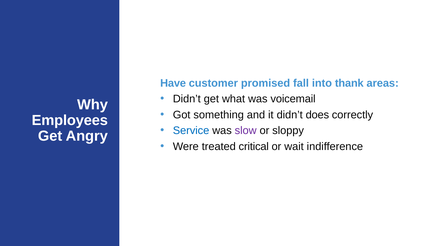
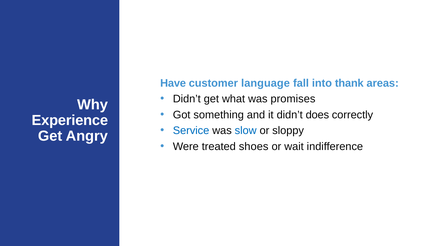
promised: promised -> language
voicemail: voicemail -> promises
Employees: Employees -> Experience
slow colour: purple -> blue
critical: critical -> shoes
